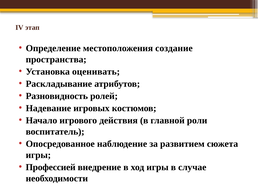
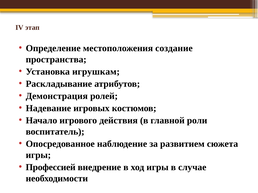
оценивать: оценивать -> игрушкам
Разновидность: Разновидность -> Демонстрация
